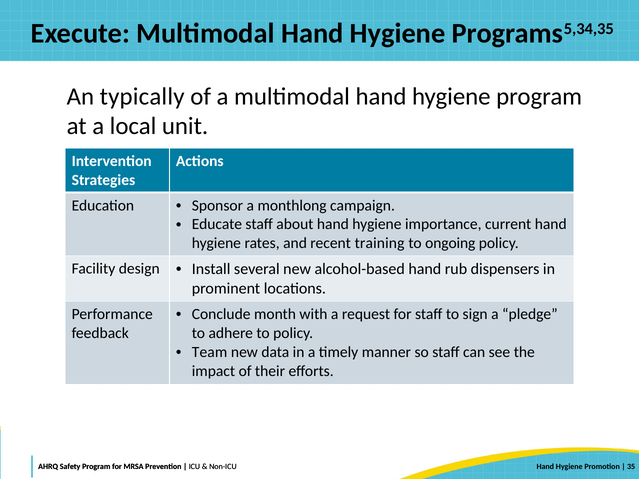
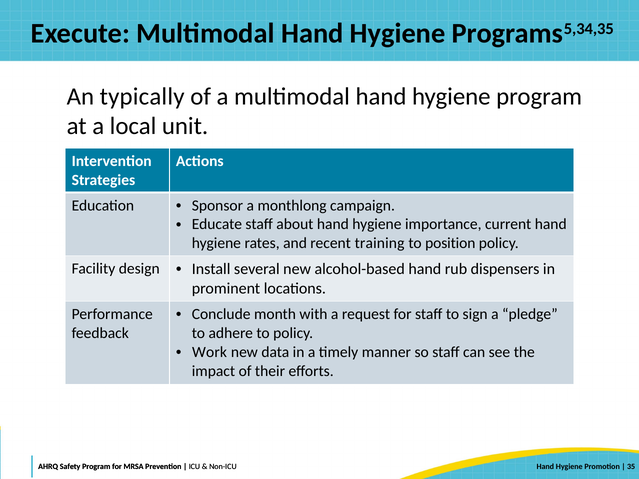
ongoing: ongoing -> position
Team: Team -> Work
